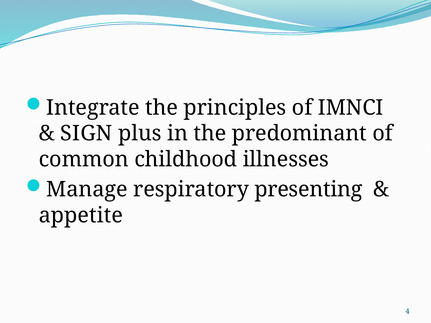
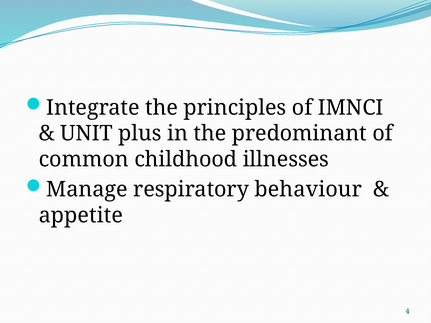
SIGN: SIGN -> UNIT
presenting: presenting -> behaviour
